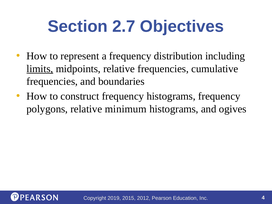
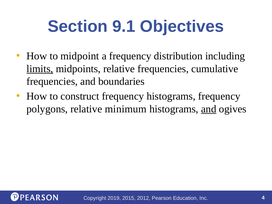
2.7: 2.7 -> 9.1
represent: represent -> midpoint
and at (209, 109) underline: none -> present
